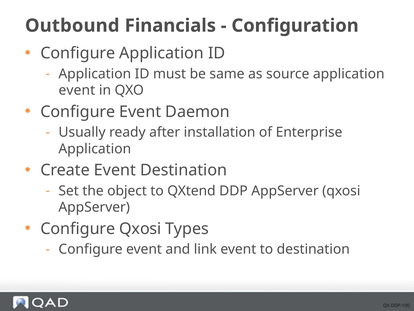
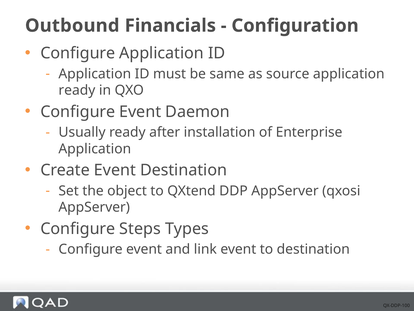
event at (77, 90): event -> ready
Configure Qxosi: Qxosi -> Steps
